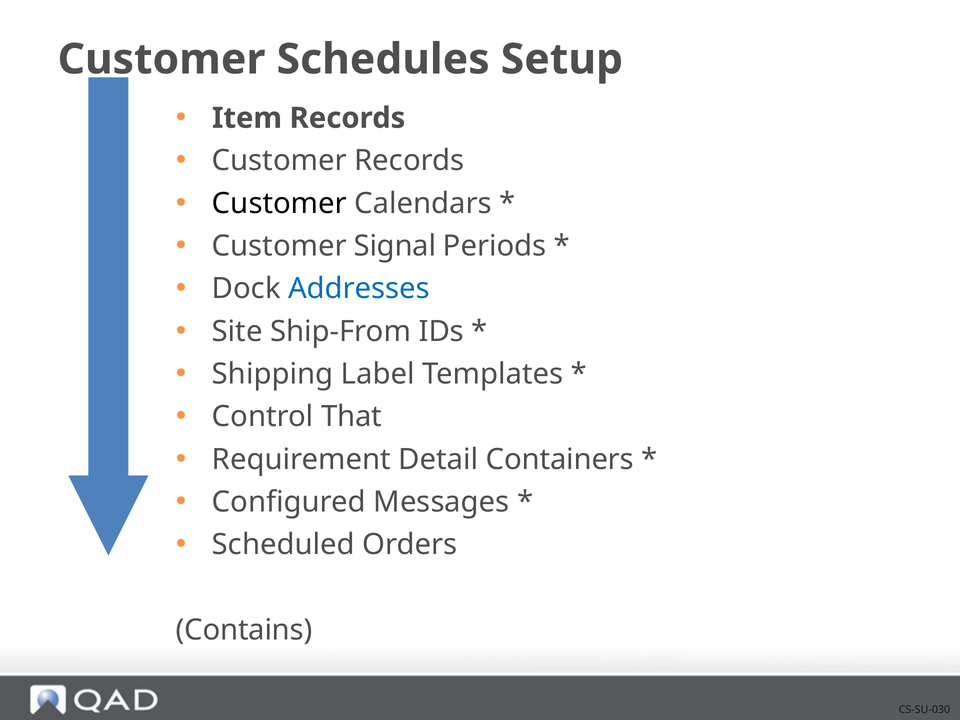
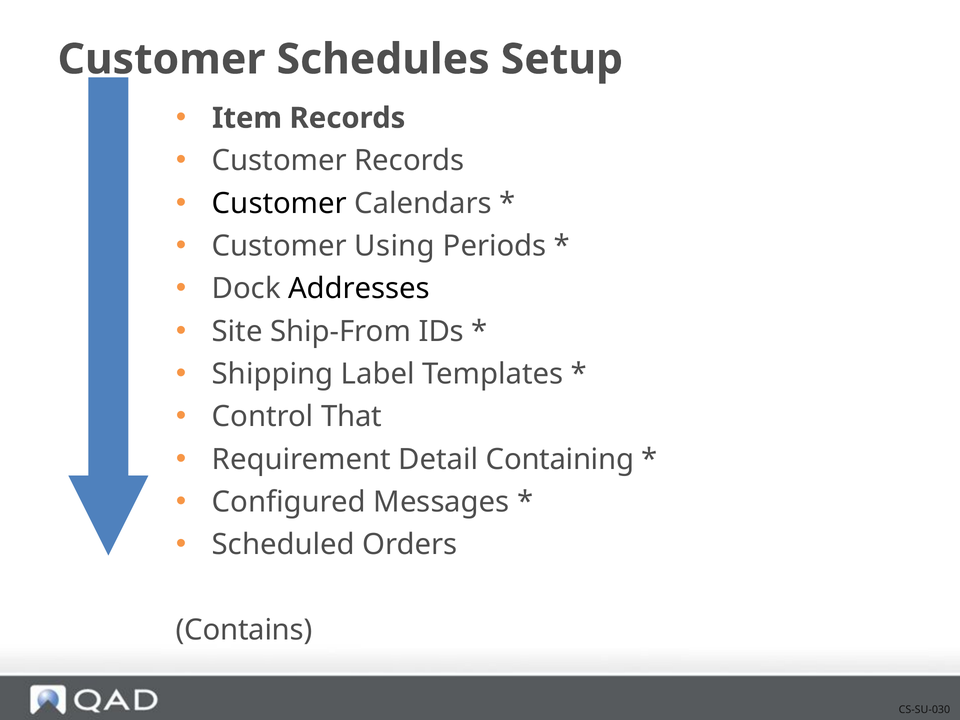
Signal: Signal -> Using
Addresses colour: blue -> black
Containers: Containers -> Containing
